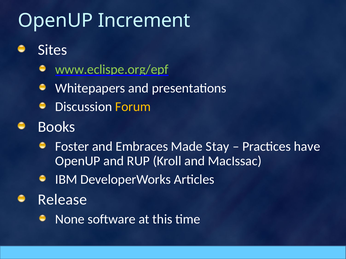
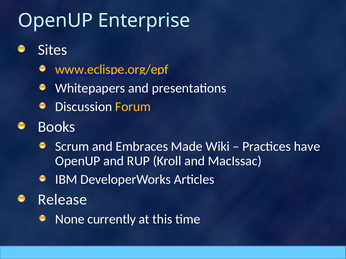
Increment: Increment -> Enterprise
www.eclispe.org/epf colour: light green -> yellow
Foster: Foster -> Scrum
Stay: Stay -> Wiki
software: software -> currently
